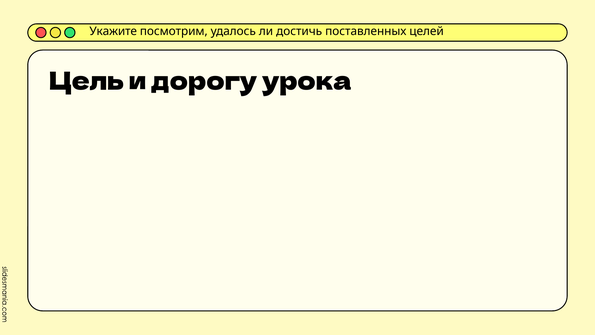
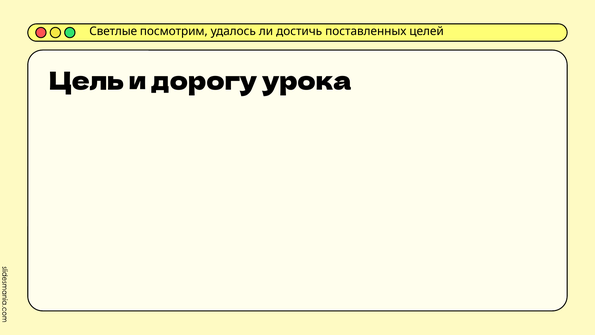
Укажите: Укажите -> Светлые
